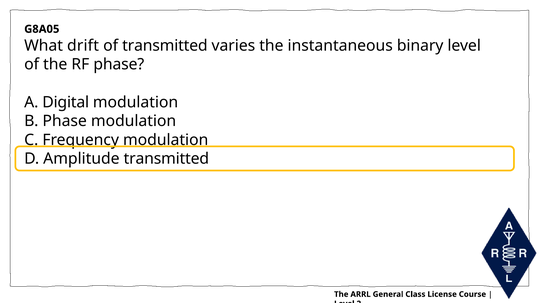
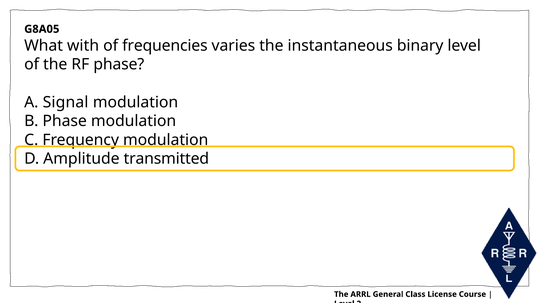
drift: drift -> with
of transmitted: transmitted -> frequencies
Digital: Digital -> Signal
